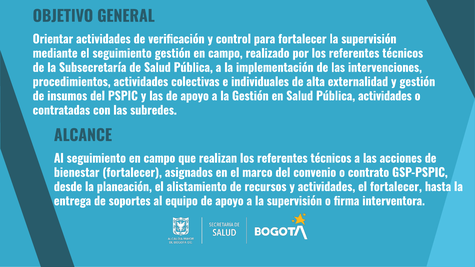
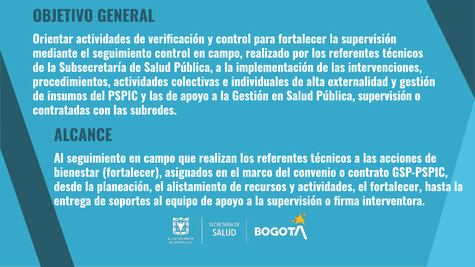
seguimiento gestión: gestión -> control
Pública actividades: actividades -> supervisión
